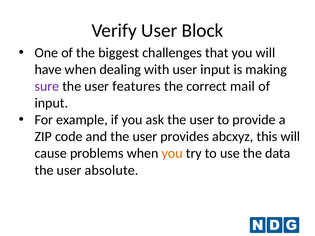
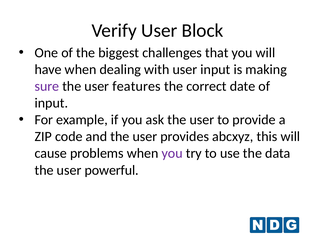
mail: mail -> date
you at (172, 154) colour: orange -> purple
absolute: absolute -> powerful
